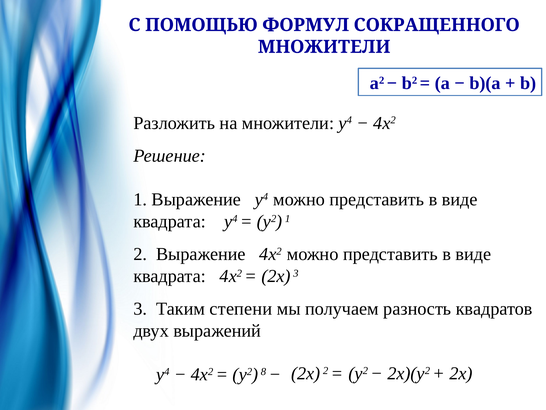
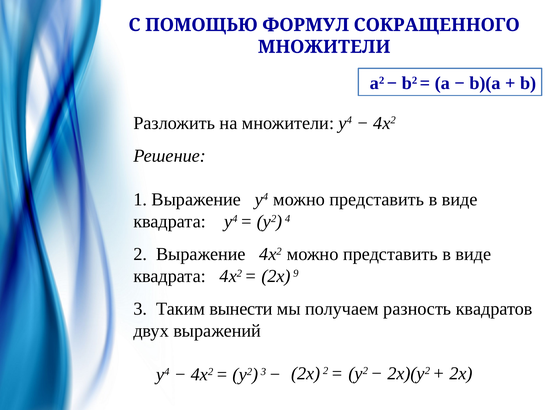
y2 1: 1 -> 4
2х 3: 3 -> 9
степени: степени -> вынести
y2 8: 8 -> 3
